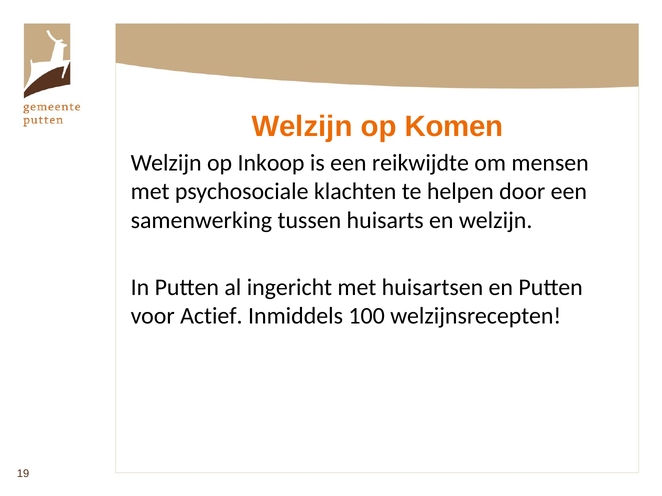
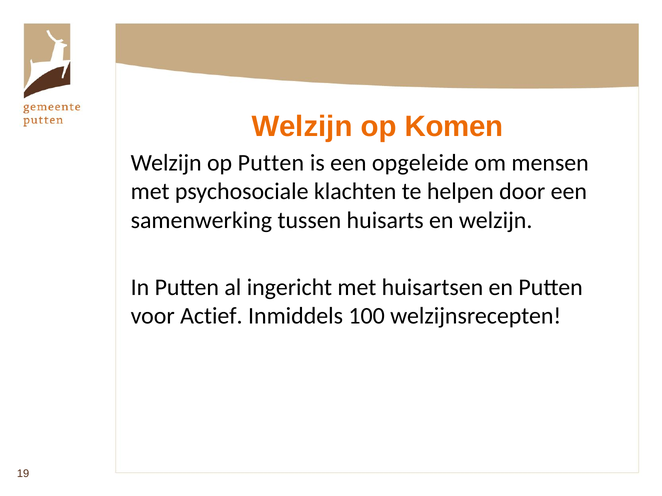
op Inkoop: Inkoop -> Putten
reikwijdte: reikwijdte -> opgeleide
